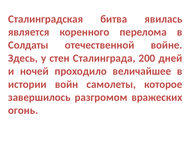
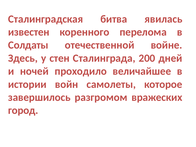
является: является -> известен
огонь: огонь -> город
